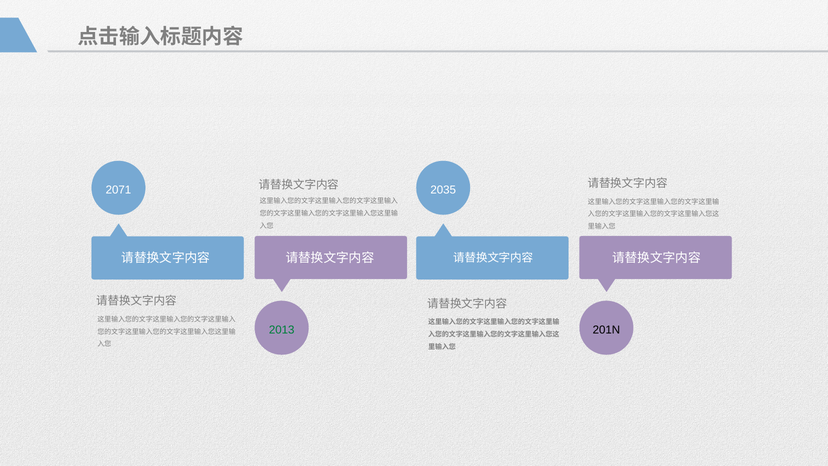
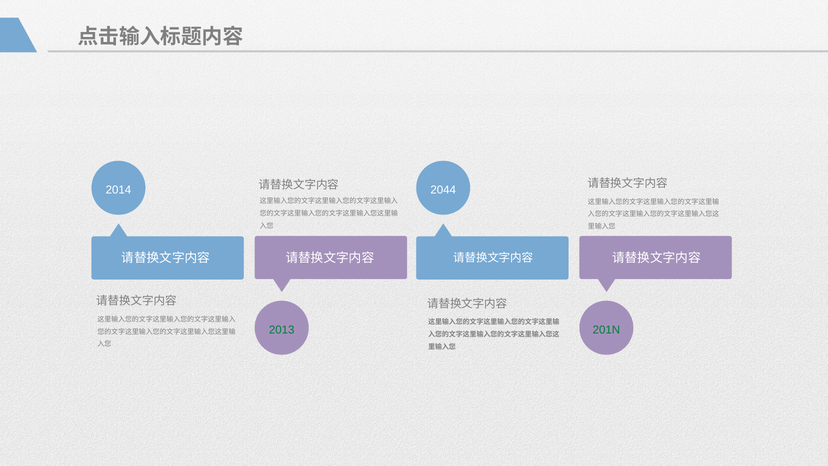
2071: 2071 -> 2014
2035: 2035 -> 2044
201N colour: black -> green
